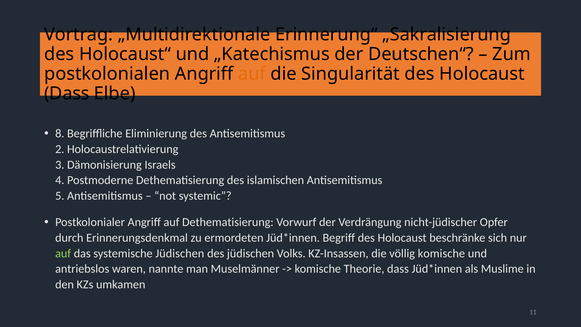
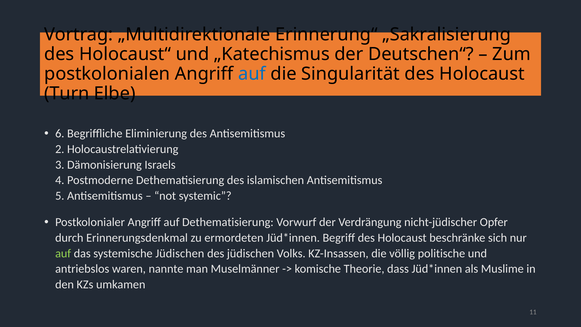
auf at (252, 74) colour: orange -> blue
Dass at (67, 93): Dass -> Turn
8: 8 -> 6
völlig komische: komische -> politische
